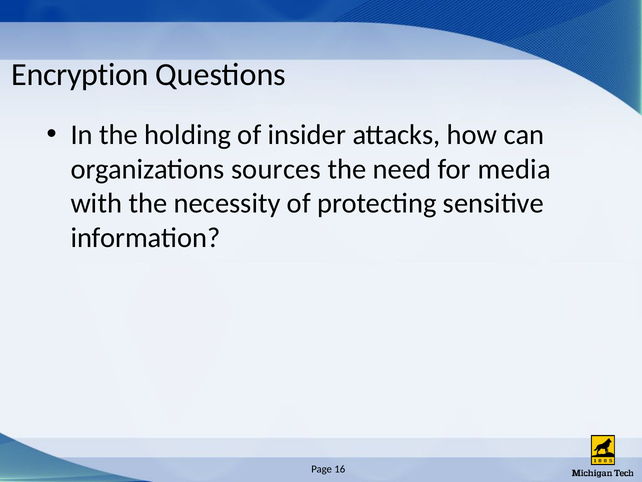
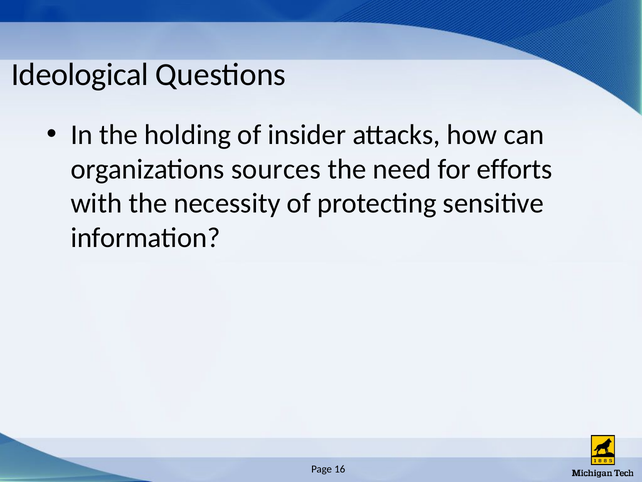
Encryption: Encryption -> Ideological
media: media -> efforts
